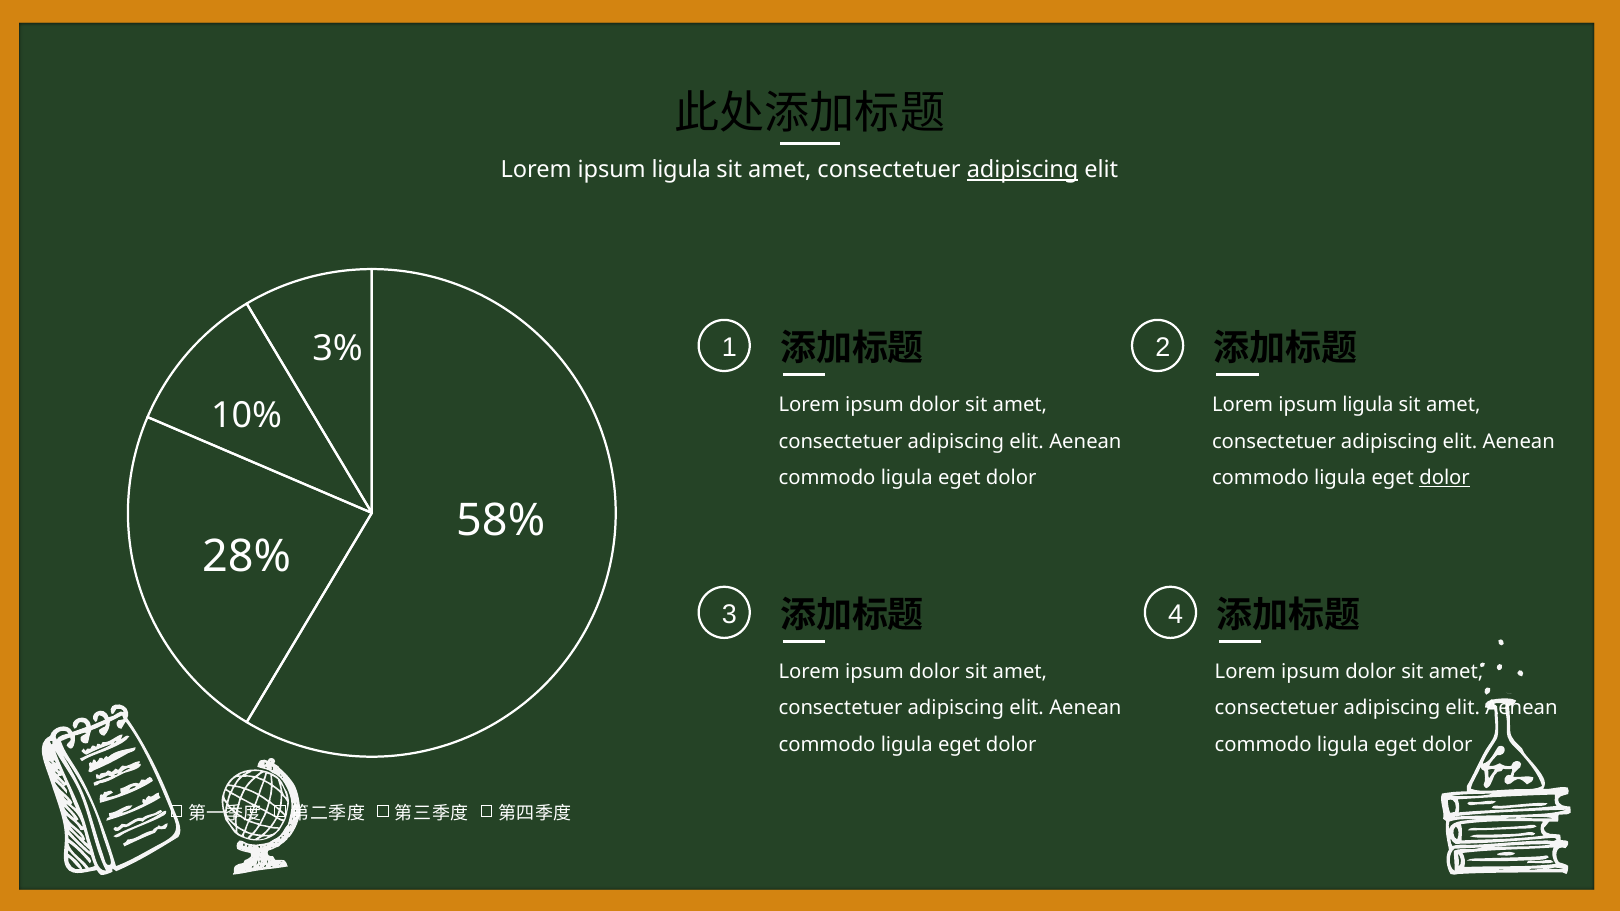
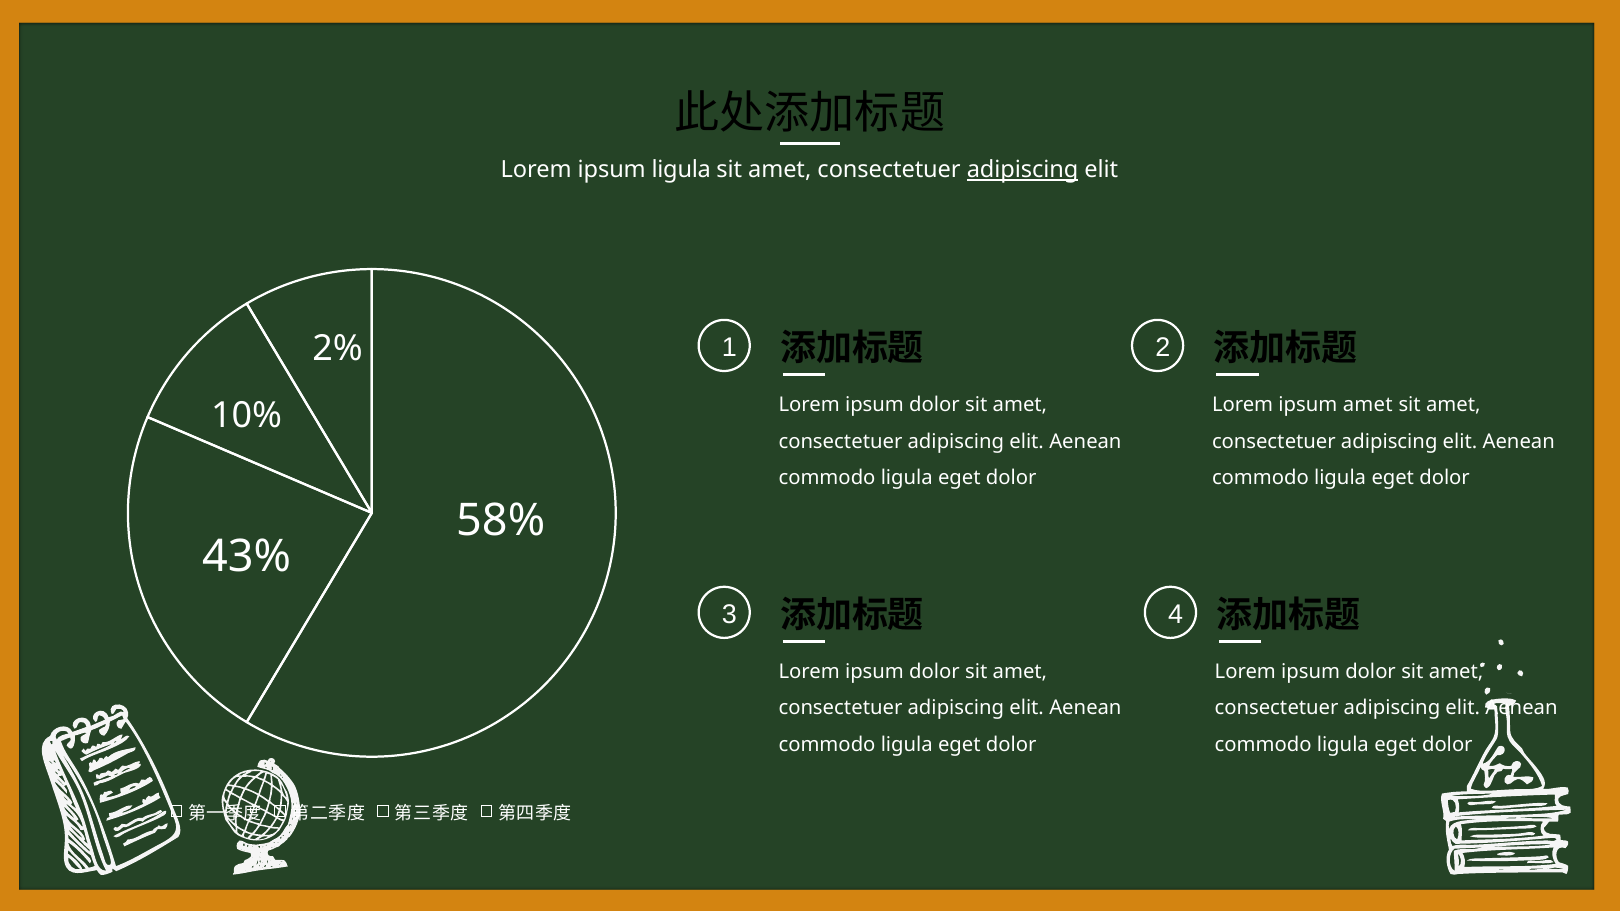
3%: 3% -> 2%
ligula at (1368, 405): ligula -> amet
dolor at (1445, 478) underline: present -> none
28%: 28% -> 43%
